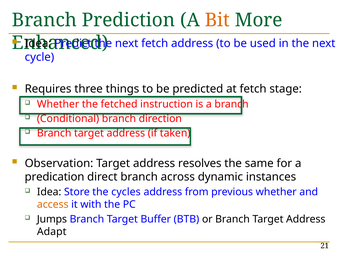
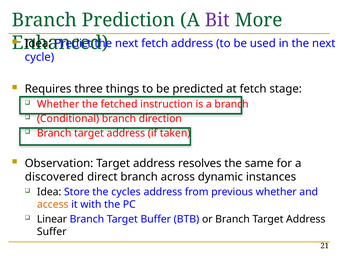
Bit colour: orange -> purple
predication: predication -> discovered
Jumps: Jumps -> Linear
Adapt: Adapt -> Suffer
